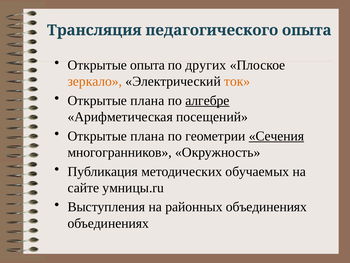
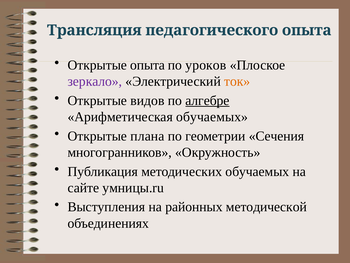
других: других -> уроков
зеркало colour: orange -> purple
плана at (147, 100): плана -> видов
Арифметическая посещений: посещений -> обучаемых
Сечения underline: present -> none
районных объединениях: объединениях -> методической
